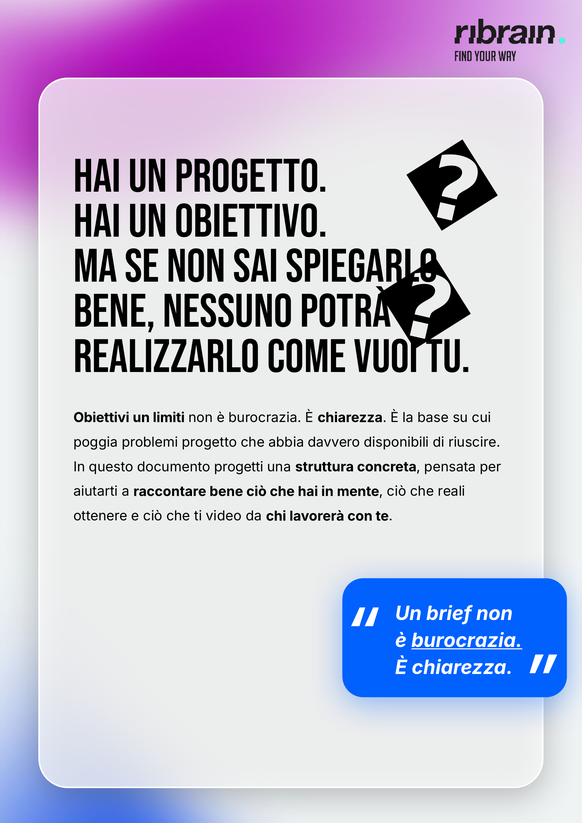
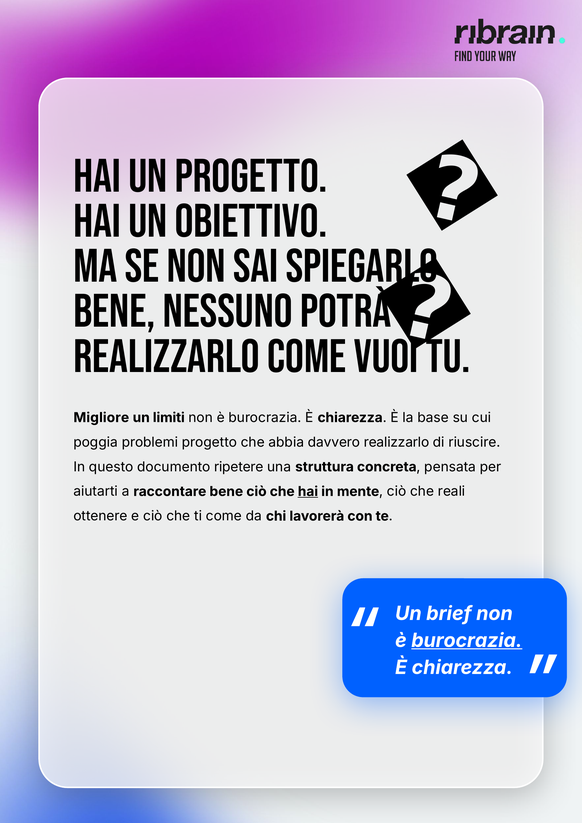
Obiettivi: Obiettivi -> Migliore
davvero disponibili: disponibili -> realizzarlo
progetti: progetti -> ripetere
hai at (308, 492) underline: none -> present
ti video: video -> come
